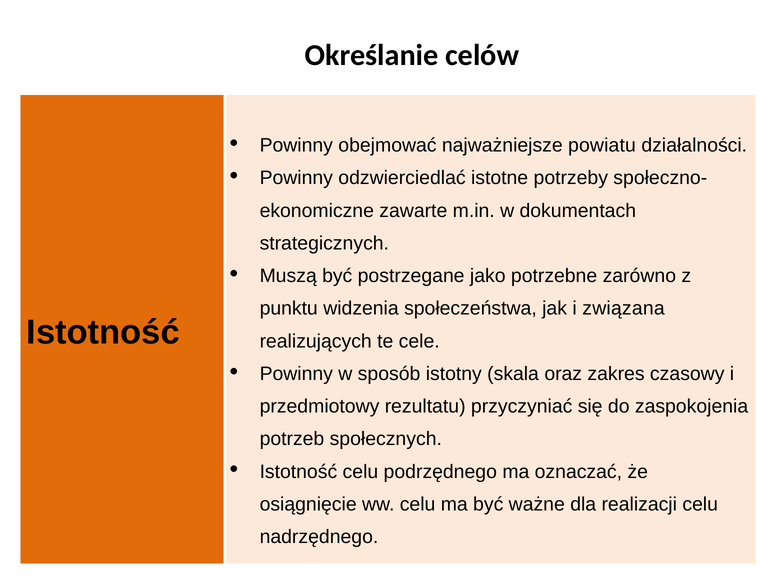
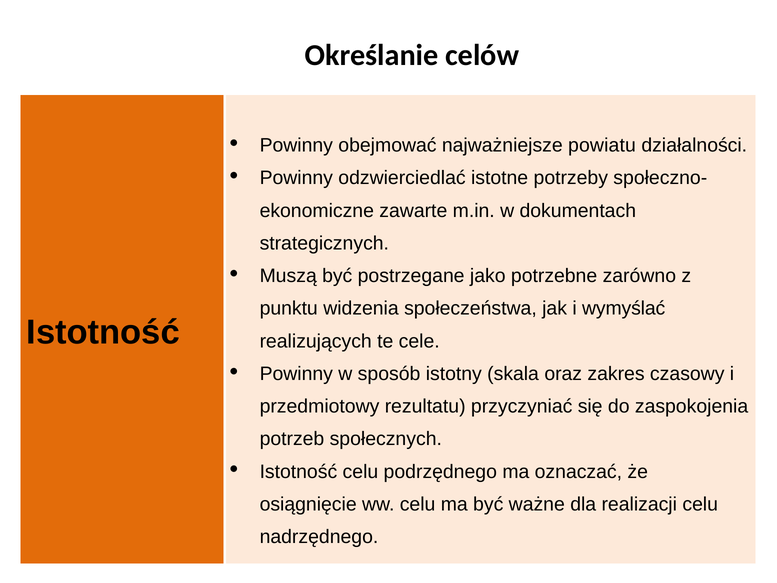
związana: związana -> wymyślać
